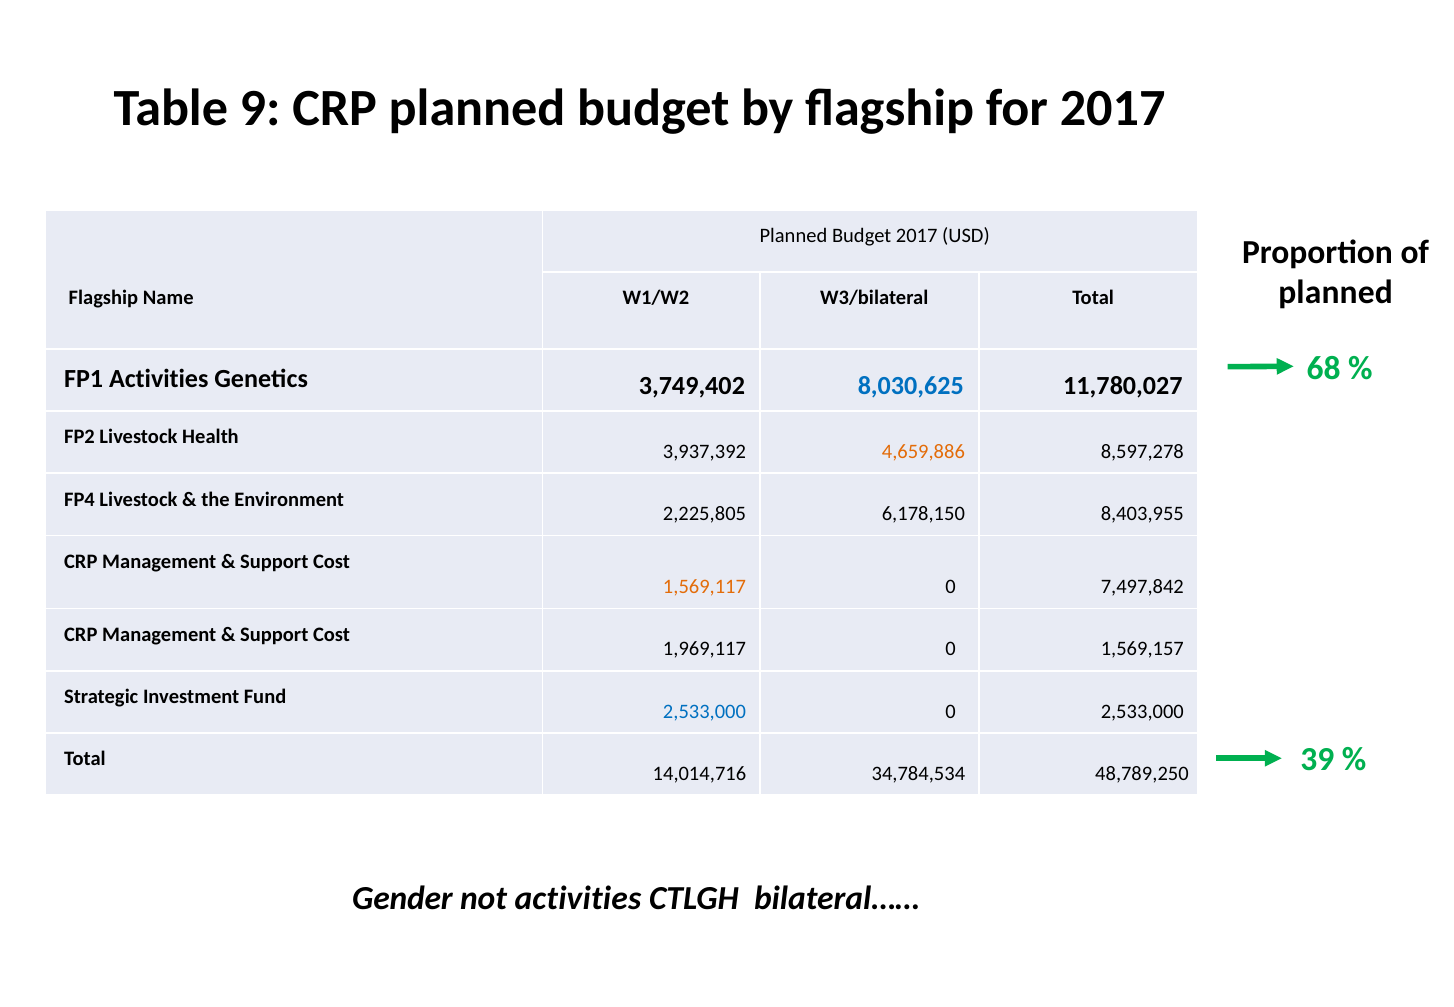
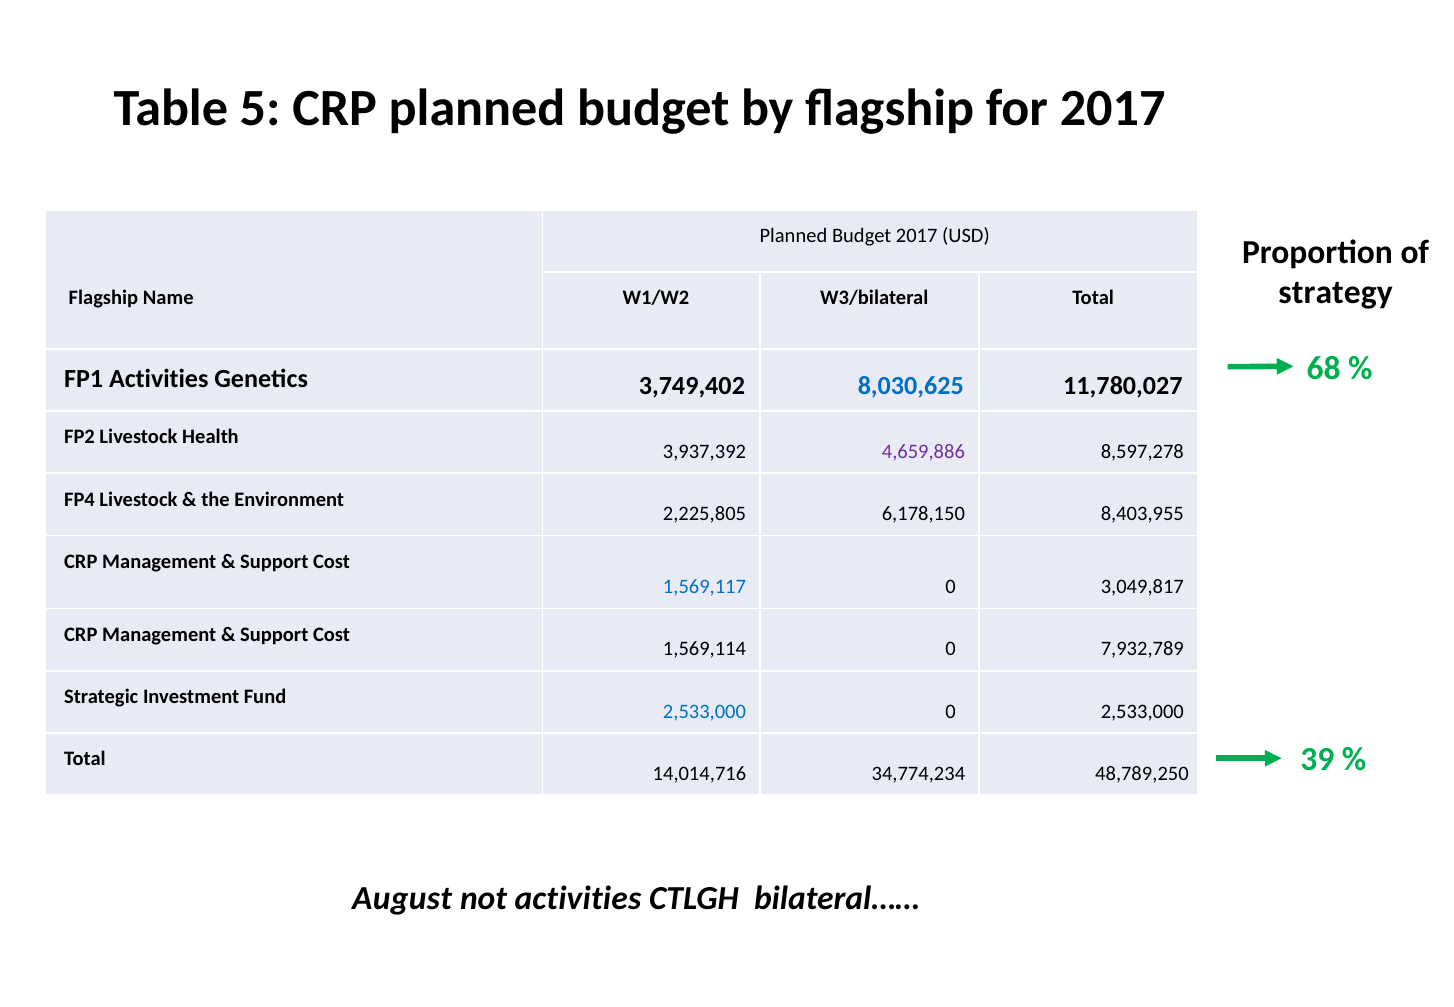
9: 9 -> 5
planned at (1336, 292): planned -> strategy
4,659,886 colour: orange -> purple
1,569,117 colour: orange -> blue
7,497,842: 7,497,842 -> 3,049,817
1,969,117: 1,969,117 -> 1,569,114
1,569,157: 1,569,157 -> 7,932,789
34,784,534: 34,784,534 -> 34,774,234
Gender: Gender -> August
